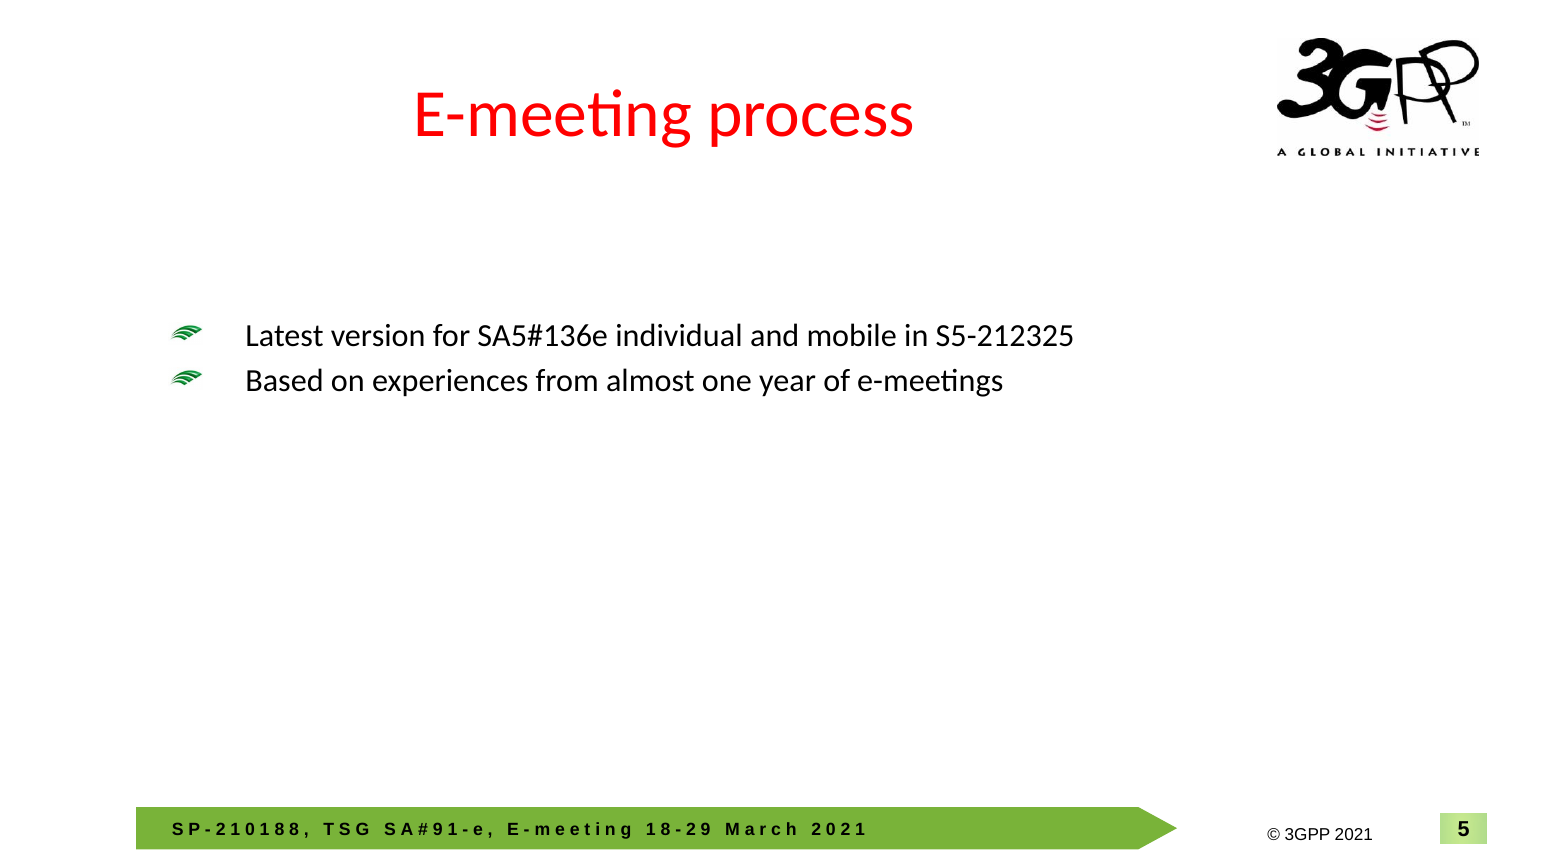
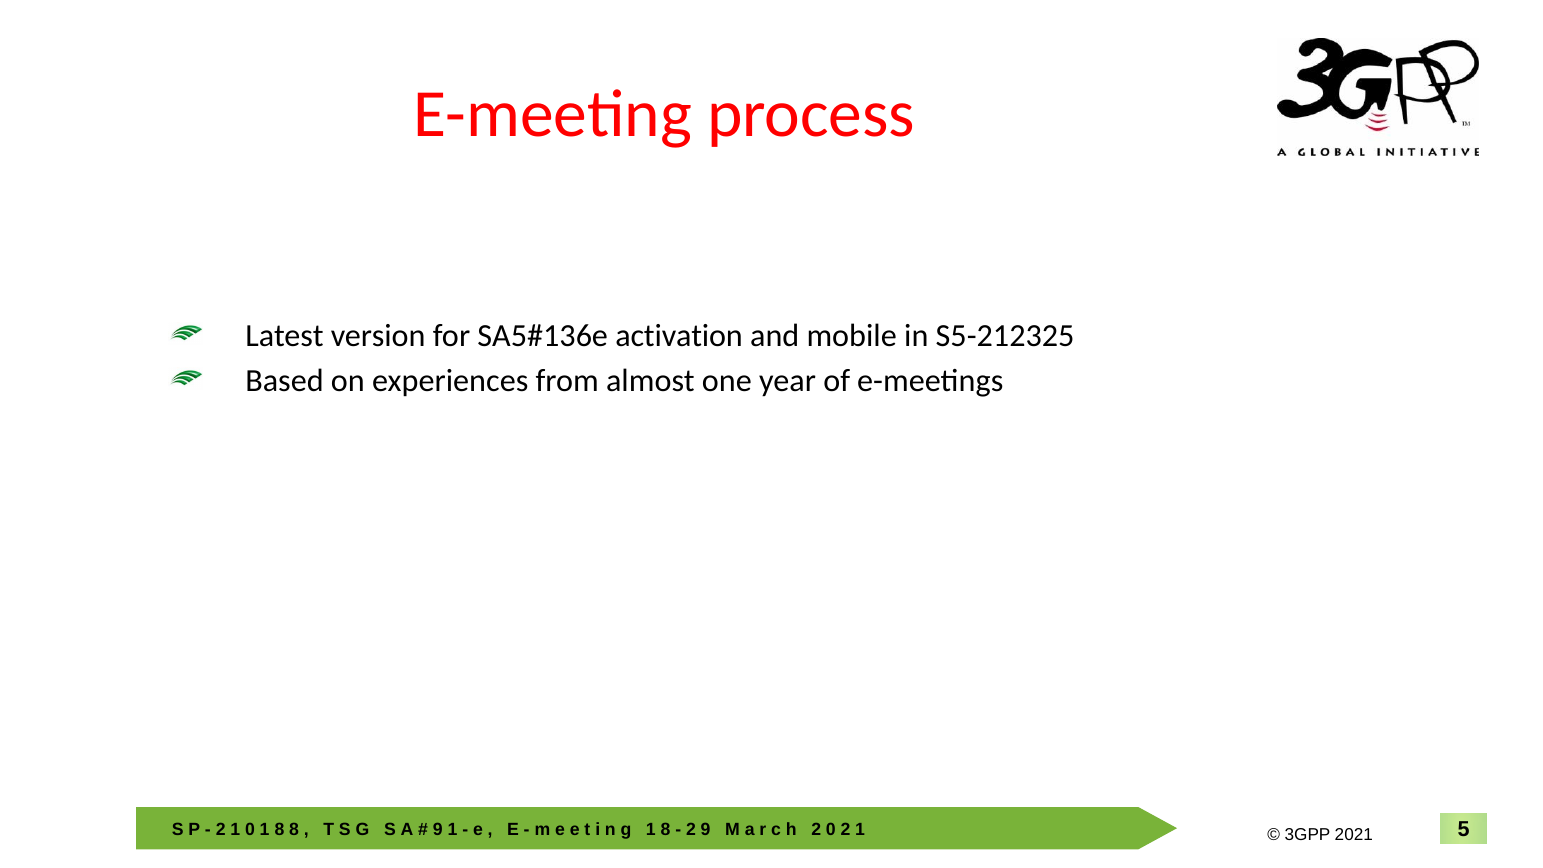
individual: individual -> activation
